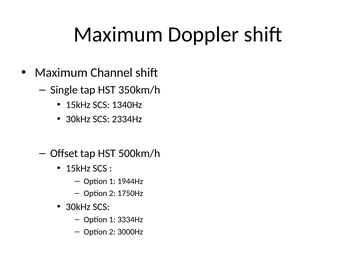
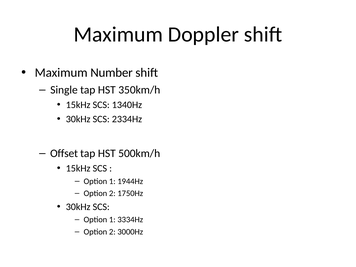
Channel: Channel -> Number
